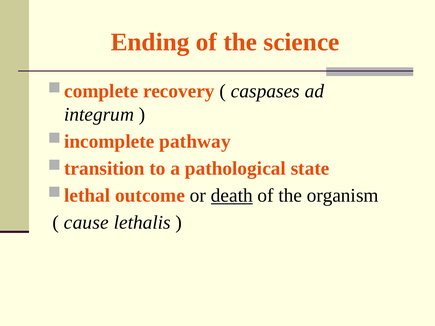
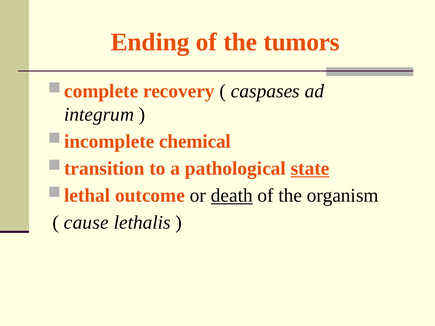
science: science -> tumors
pathway: pathway -> chemical
state underline: none -> present
